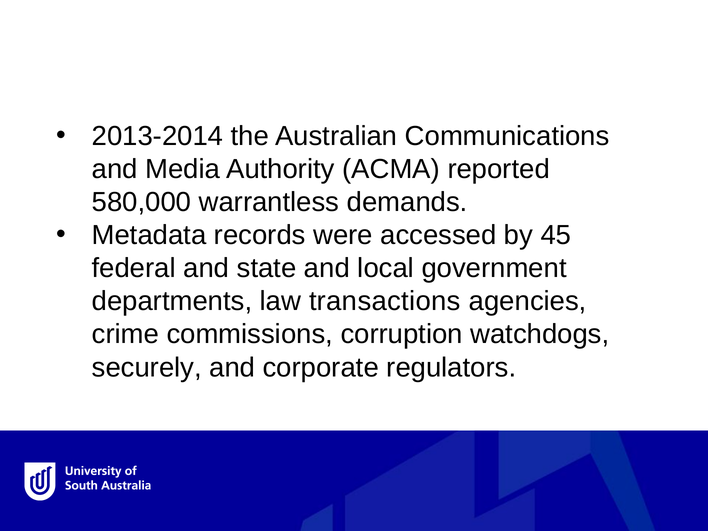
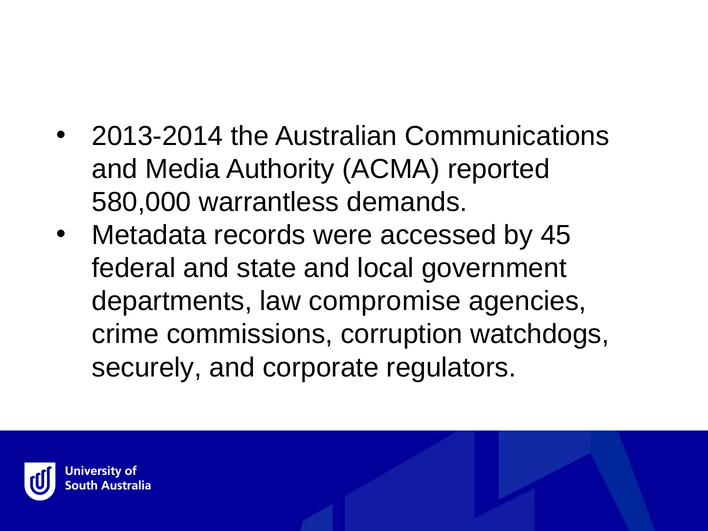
transactions: transactions -> compromise
